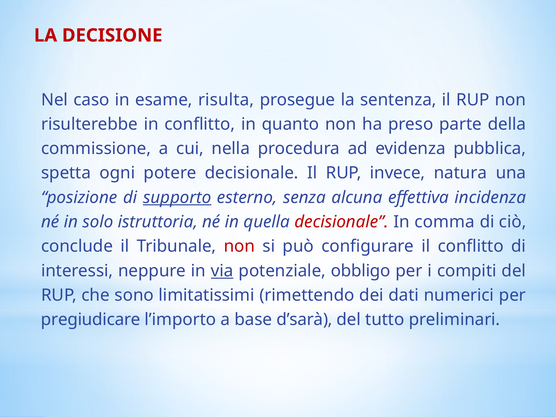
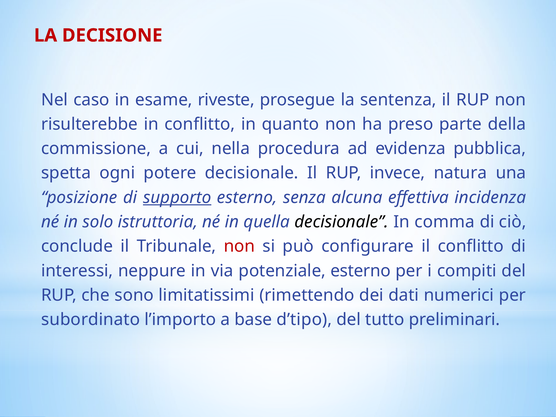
risulta: risulta -> riveste
decisionale at (342, 222) colour: red -> black
via underline: present -> none
potenziale obbligo: obbligo -> esterno
pregiudicare: pregiudicare -> subordinato
d’sarà: d’sarà -> d’tipo
